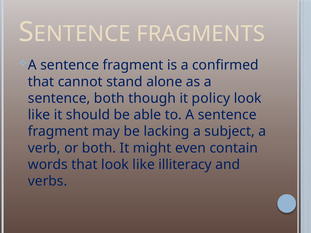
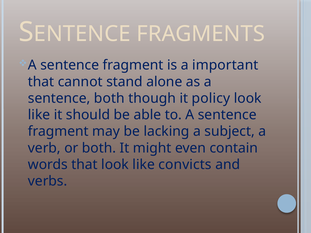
confirmed: confirmed -> important
illiteracy: illiteracy -> convicts
